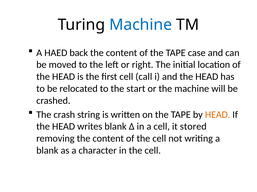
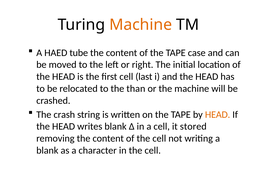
Machine at (141, 25) colour: blue -> orange
back: back -> tube
call: call -> last
start: start -> than
